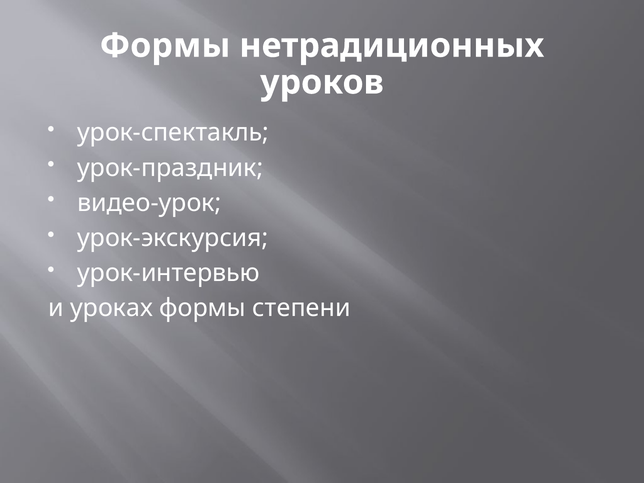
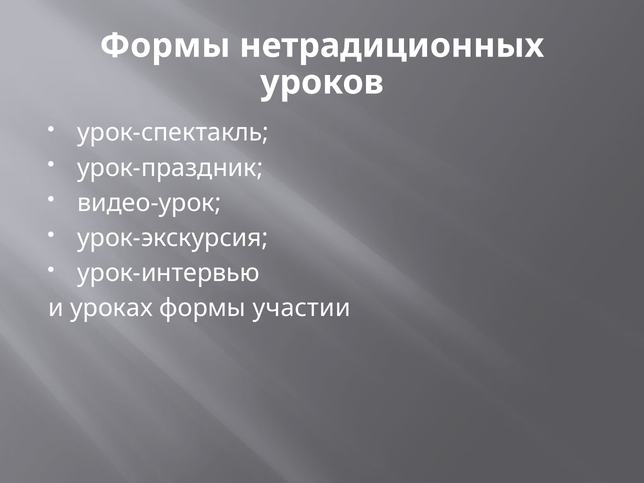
степени: степени -> участии
